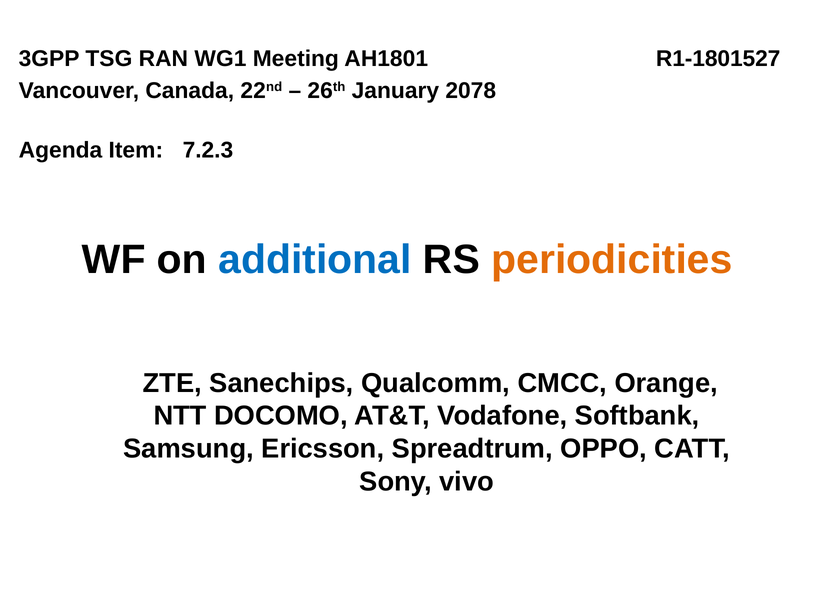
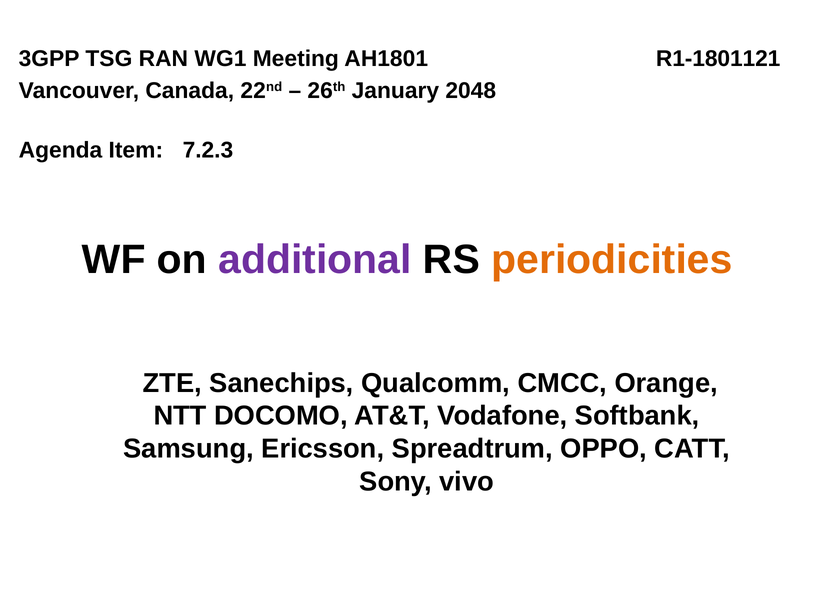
R1-1801527: R1-1801527 -> R1-1801121
2078: 2078 -> 2048
additional colour: blue -> purple
